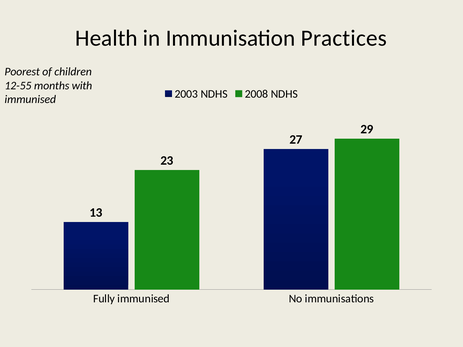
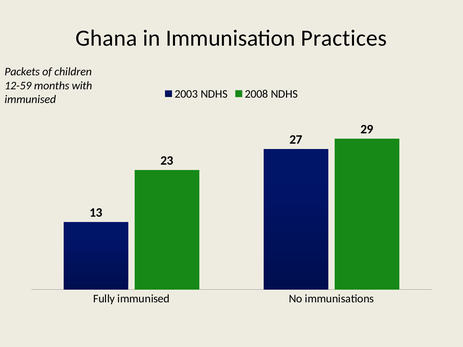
Health: Health -> Ghana
Poorest: Poorest -> Packets
12-55: 12-55 -> 12-59
